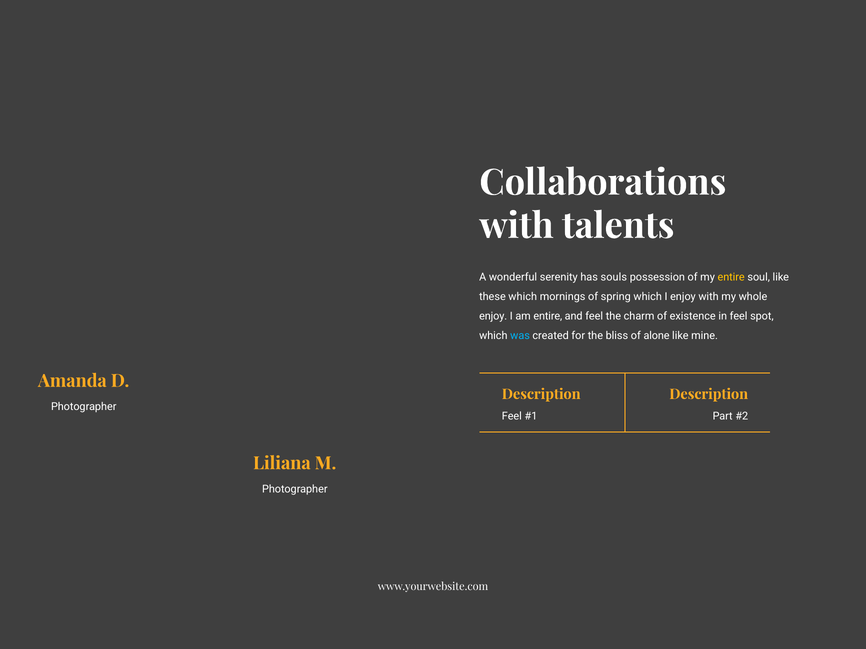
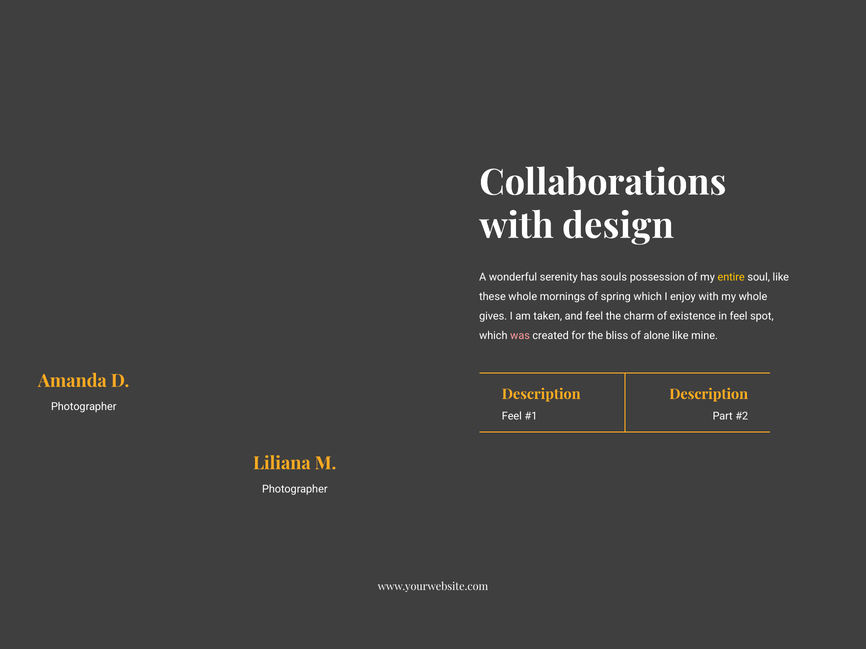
talents: talents -> design
these which: which -> whole
enjoy at (493, 317): enjoy -> gives
am entire: entire -> taken
was colour: light blue -> pink
